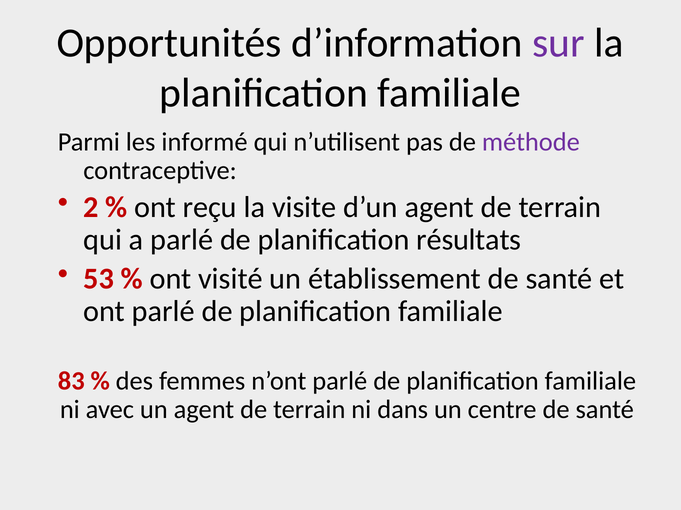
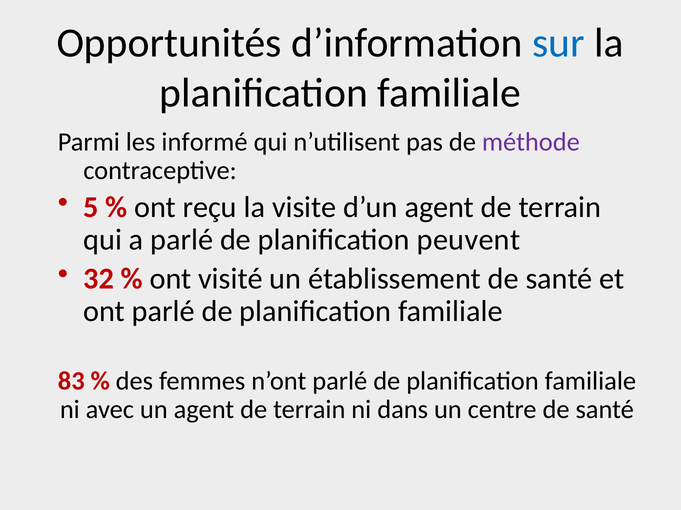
sur colour: purple -> blue
2: 2 -> 5
résultats: résultats -> peuvent
53: 53 -> 32
